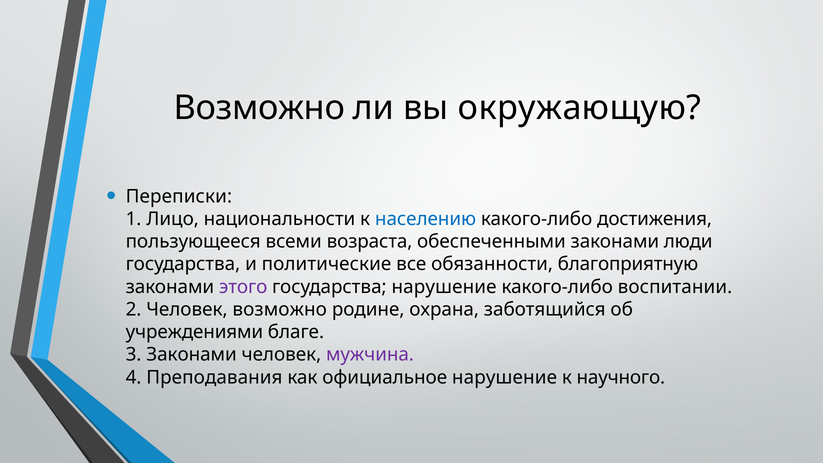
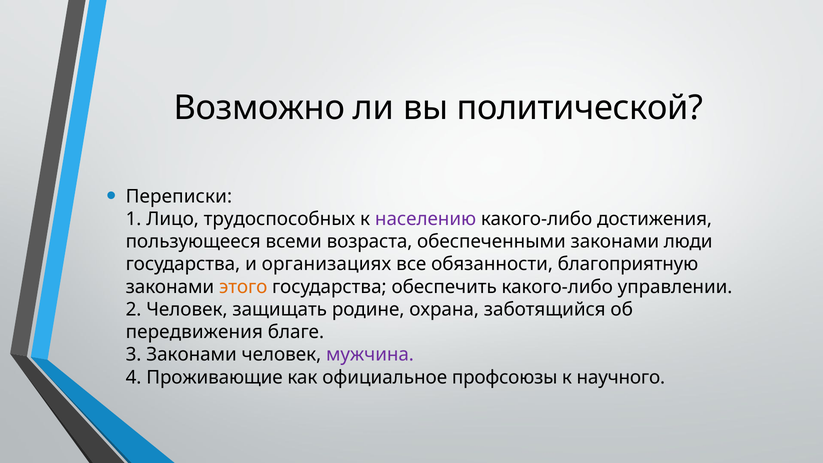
окружающую: окружающую -> политической
национальности: национальности -> трудоспособных
населению colour: blue -> purple
политические: политические -> организациях
этого colour: purple -> orange
государства нарушение: нарушение -> обеспечить
воспитании: воспитании -> управлении
Человек возможно: возможно -> защищать
учреждениями: учреждениями -> передвижения
Преподавания: Преподавания -> Проживающие
официальное нарушение: нарушение -> профсоюзы
